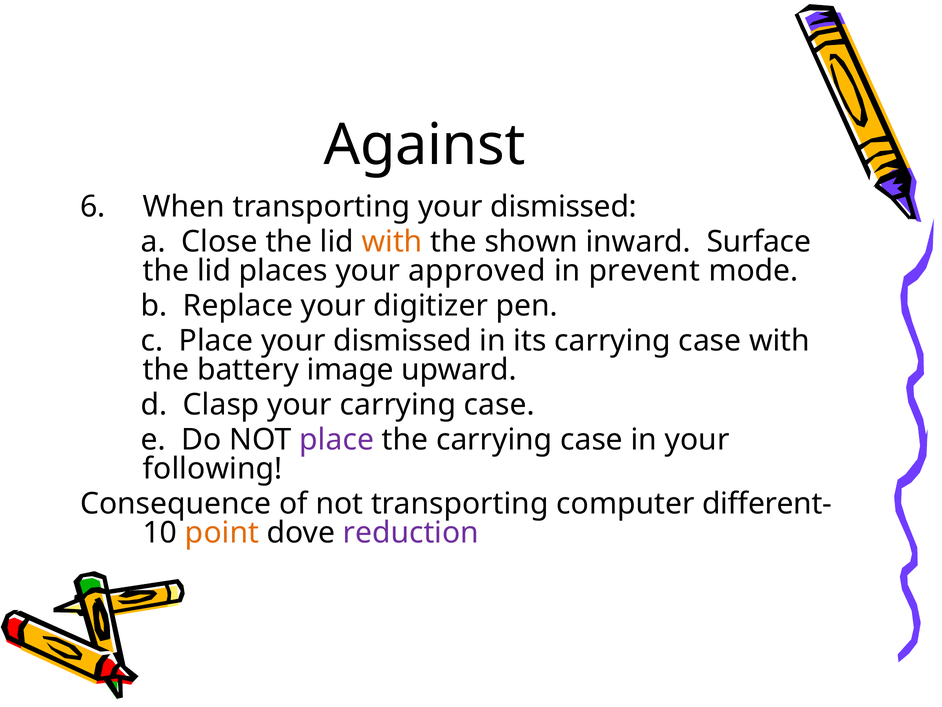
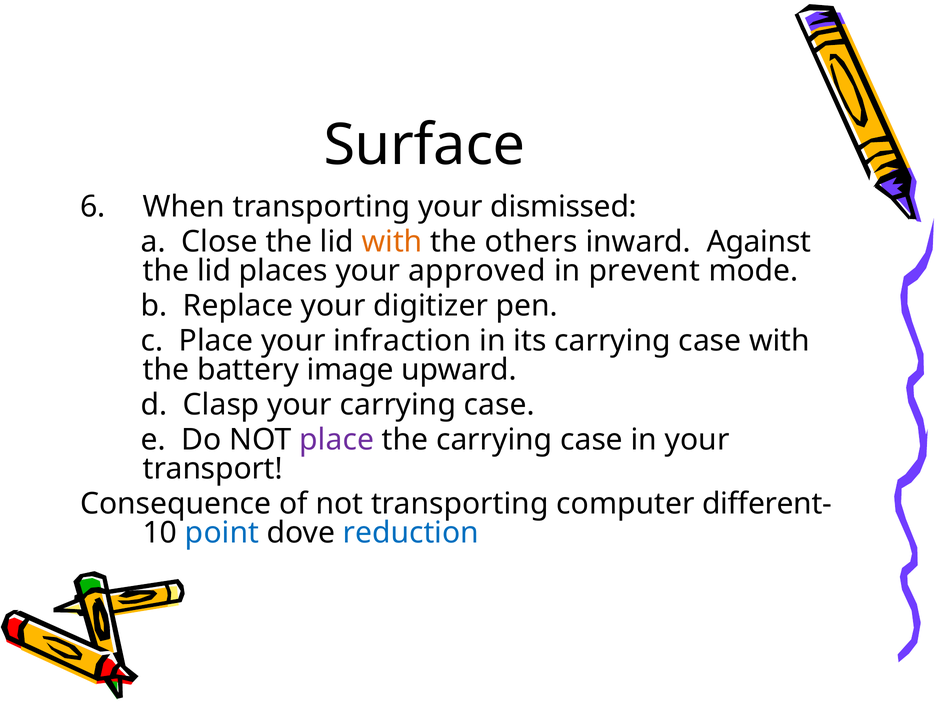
Against: Against -> Surface
shown: shown -> others
Surface: Surface -> Against
Place your dismissed: dismissed -> infraction
following: following -> transport
point colour: orange -> blue
reduction colour: purple -> blue
